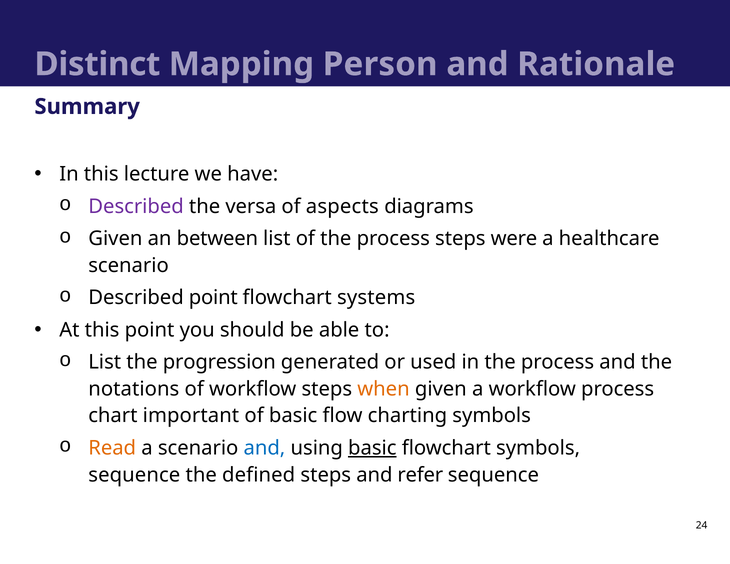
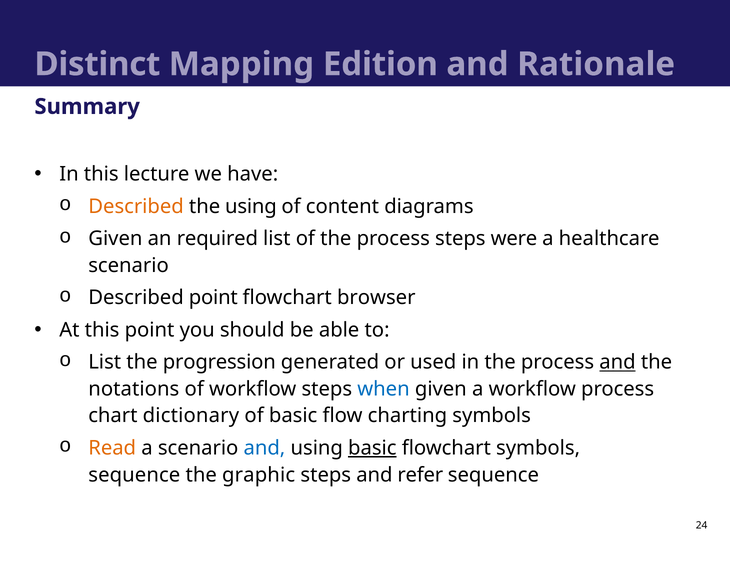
Person: Person -> Edition
Described at (136, 206) colour: purple -> orange
the versa: versa -> using
aspects: aspects -> content
between: between -> required
systems: systems -> browser
and at (618, 362) underline: none -> present
when colour: orange -> blue
important: important -> dictionary
defined: defined -> graphic
